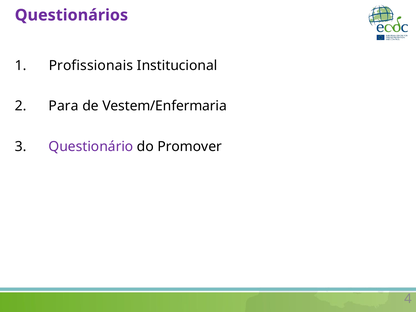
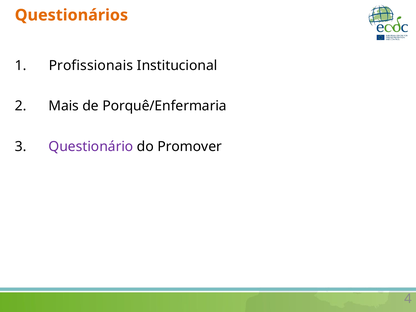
Questionários colour: purple -> orange
Para: Para -> Mais
Vestem/Enfermaria: Vestem/Enfermaria -> Porquê/Enfermaria
